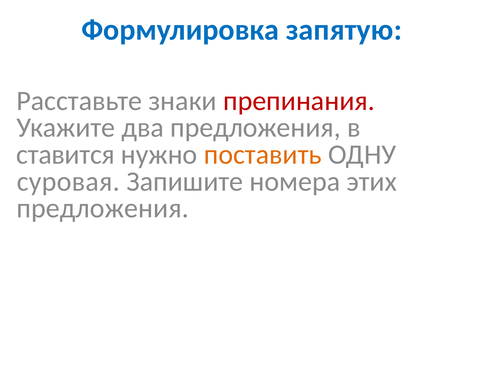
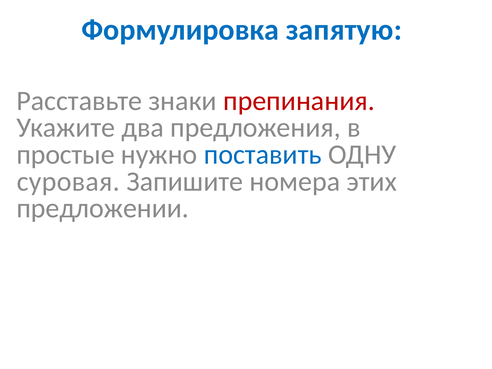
ставится: ставится -> простые
поставить colour: orange -> blue
предложения at (103, 208): предложения -> предложении
